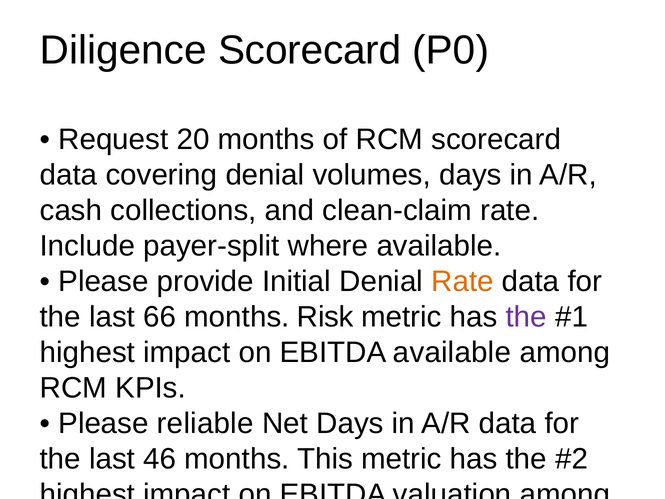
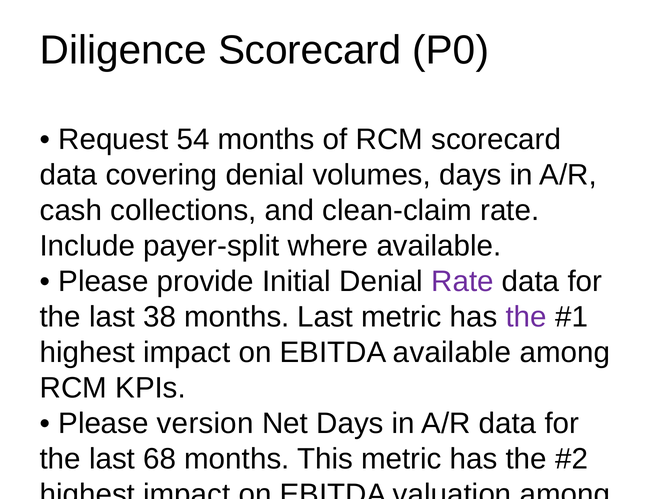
20: 20 -> 54
Rate at (462, 281) colour: orange -> purple
66: 66 -> 38
months Risk: Risk -> Last
reliable: reliable -> version
46: 46 -> 68
